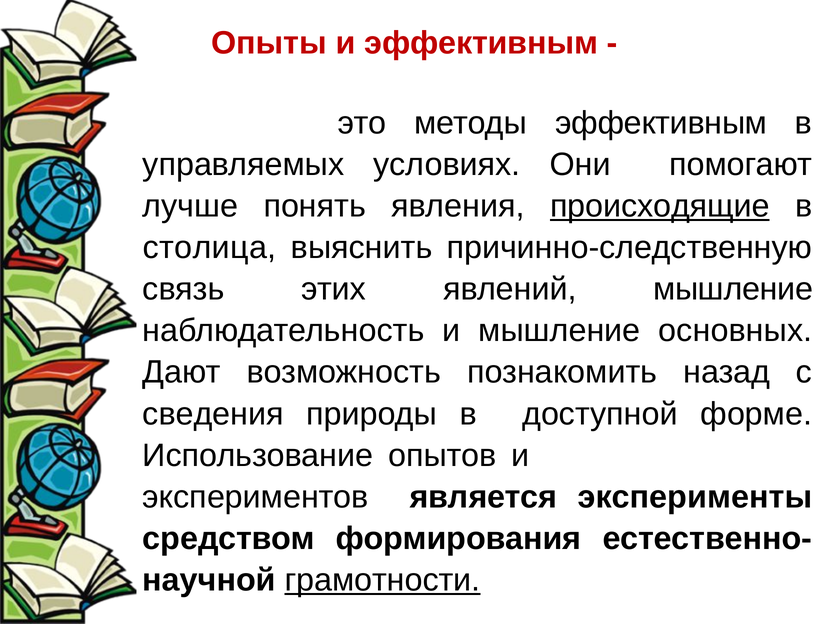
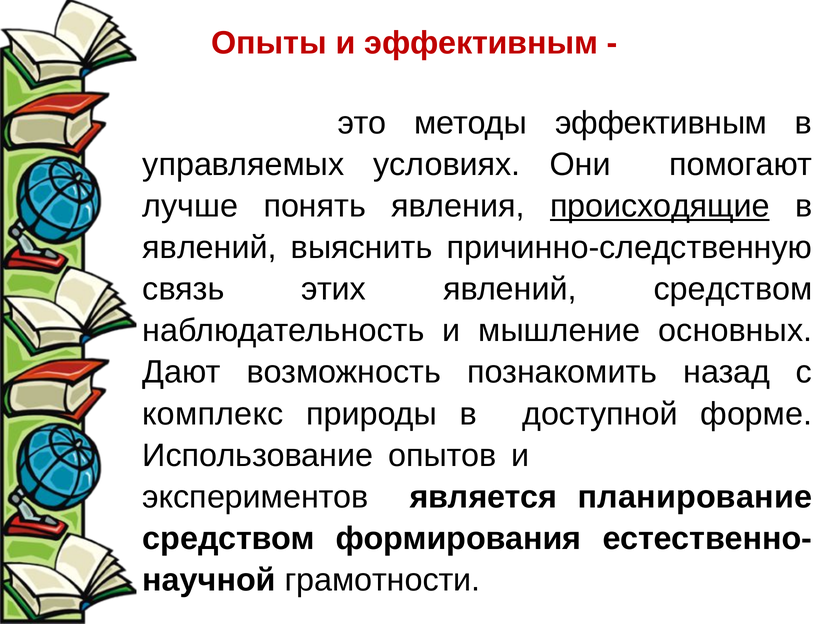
столица at (210, 248): столица -> явлений
явлений мышление: мышление -> средством
сведения: сведения -> комплекс
эксперименты: эксперименты -> планирование
грамотности underline: present -> none
